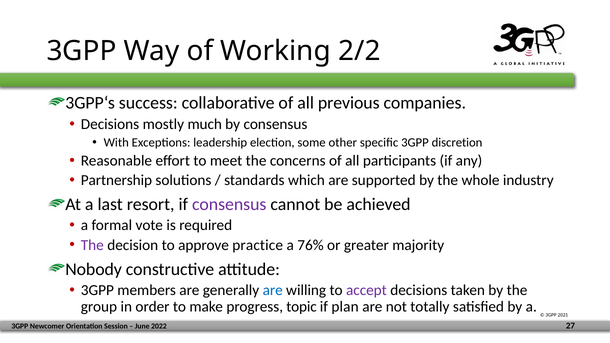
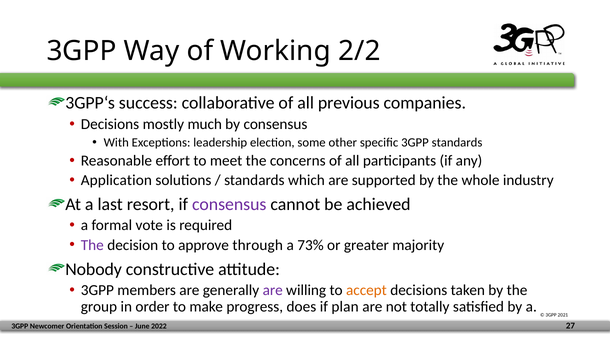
3GPP discretion: discretion -> standards
Partnership: Partnership -> Application
practice: practice -> through
76%: 76% -> 73%
are at (273, 290) colour: blue -> purple
accept colour: purple -> orange
topic: topic -> does
